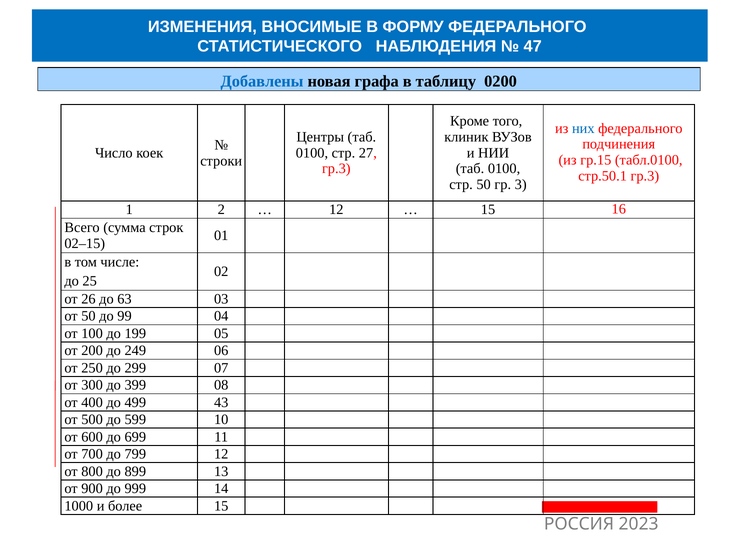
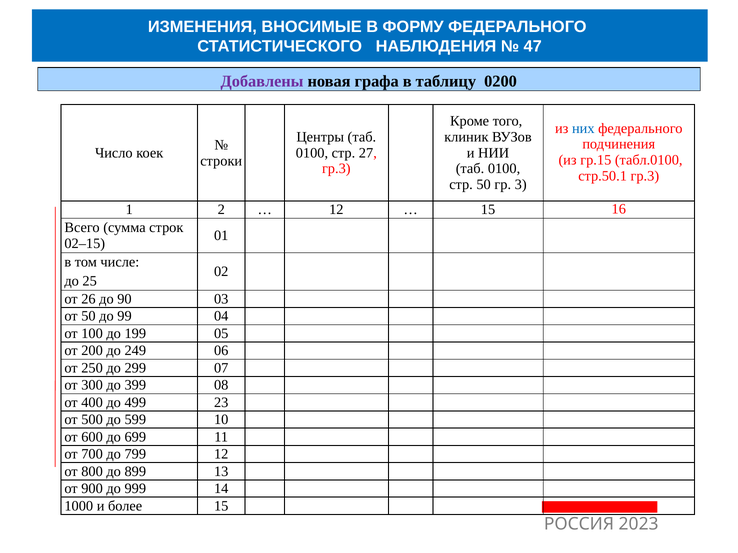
Добавлены colour: blue -> purple
63: 63 -> 90
43: 43 -> 23
